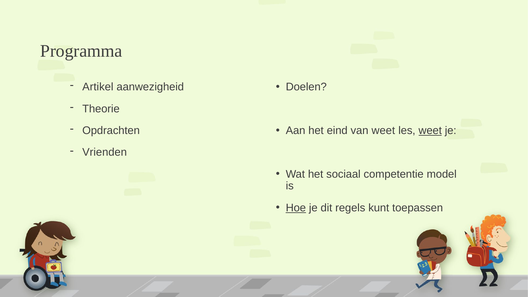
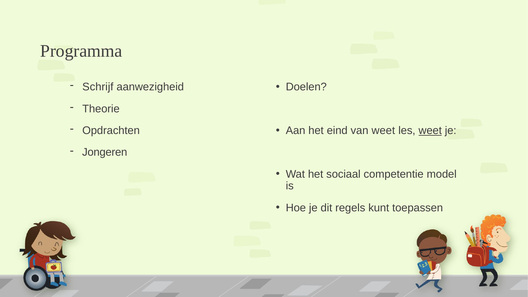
Artikel: Artikel -> Schrijf
Vrienden: Vrienden -> Jongeren
Hoe underline: present -> none
